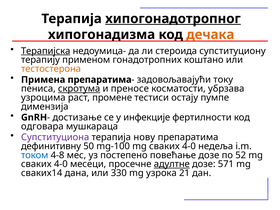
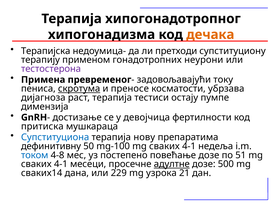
хипогонадотропног underline: present -> none
Терапијска underline: present -> none
стероида: стероида -> претходи
коштано: коштано -> неурони
тестостерона colour: orange -> purple
Примена препаратима: препаратима -> превременог
узроцима: узроцима -> дијагноза
раст промене: промене -> терапија
инфекције: инфекције -> девојчица
одговара: одговара -> притиска
Супституциона colour: purple -> blue
mg-100 mg сваких 4-0: 4-0 -> 4-1
52: 52 -> 51
4-0 at (61, 164): 4-0 -> 4-1
571: 571 -> 500
330: 330 -> 229
